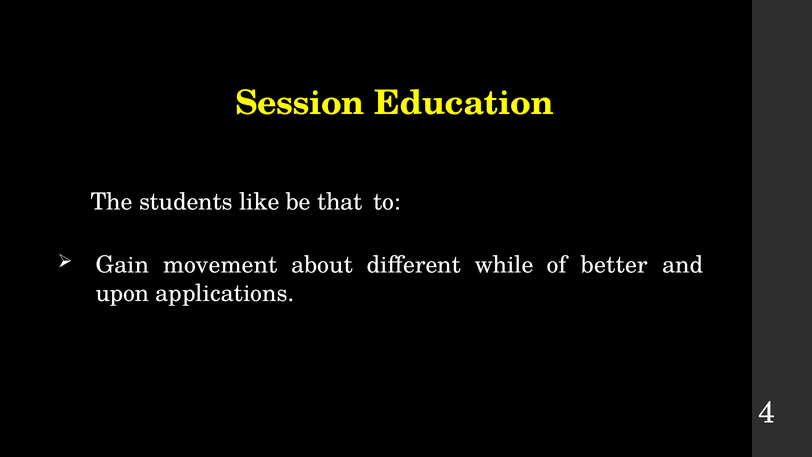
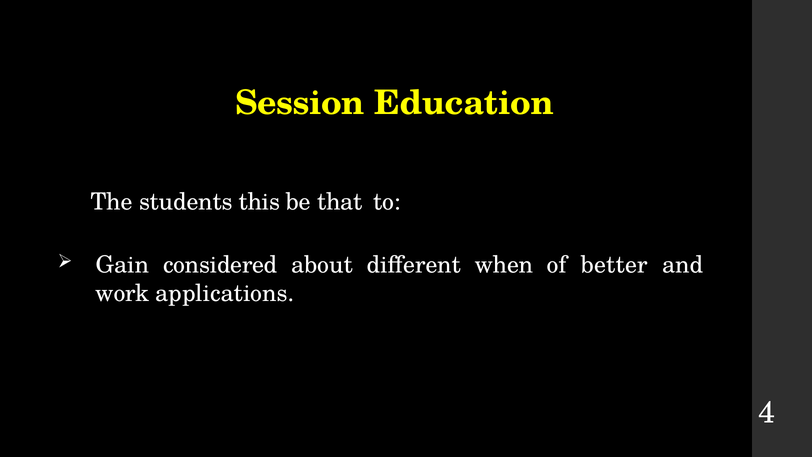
like: like -> this
movement: movement -> considered
while: while -> when
upon: upon -> work
